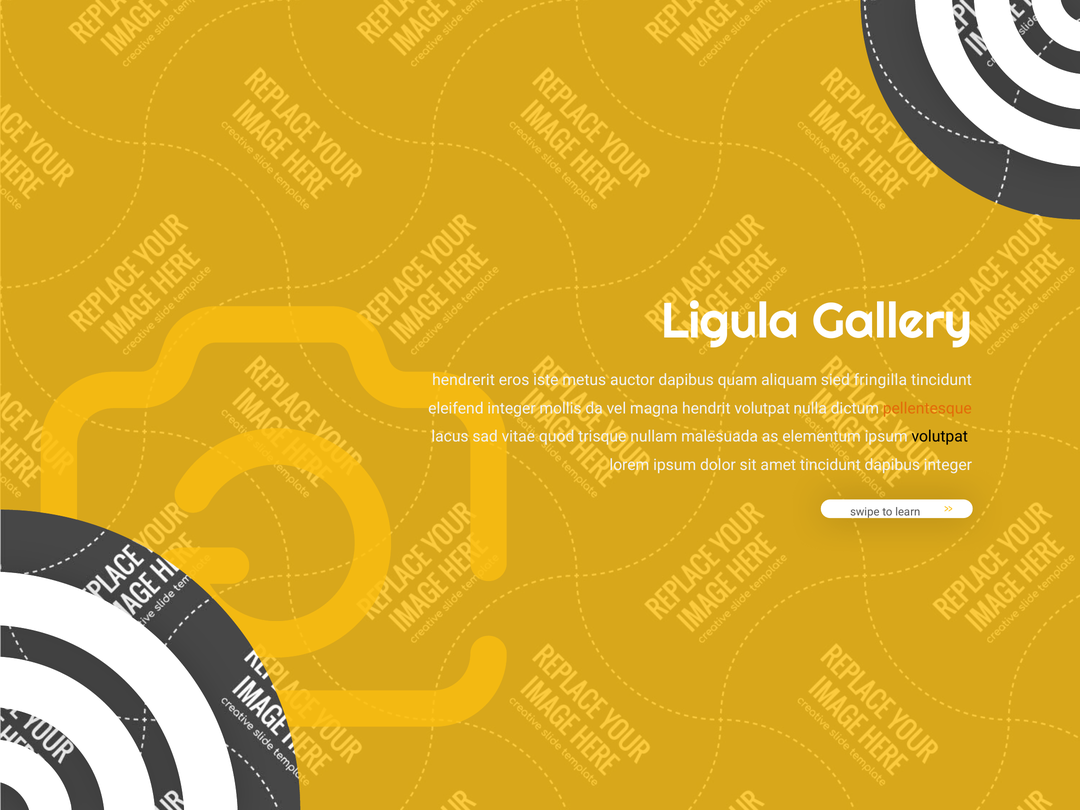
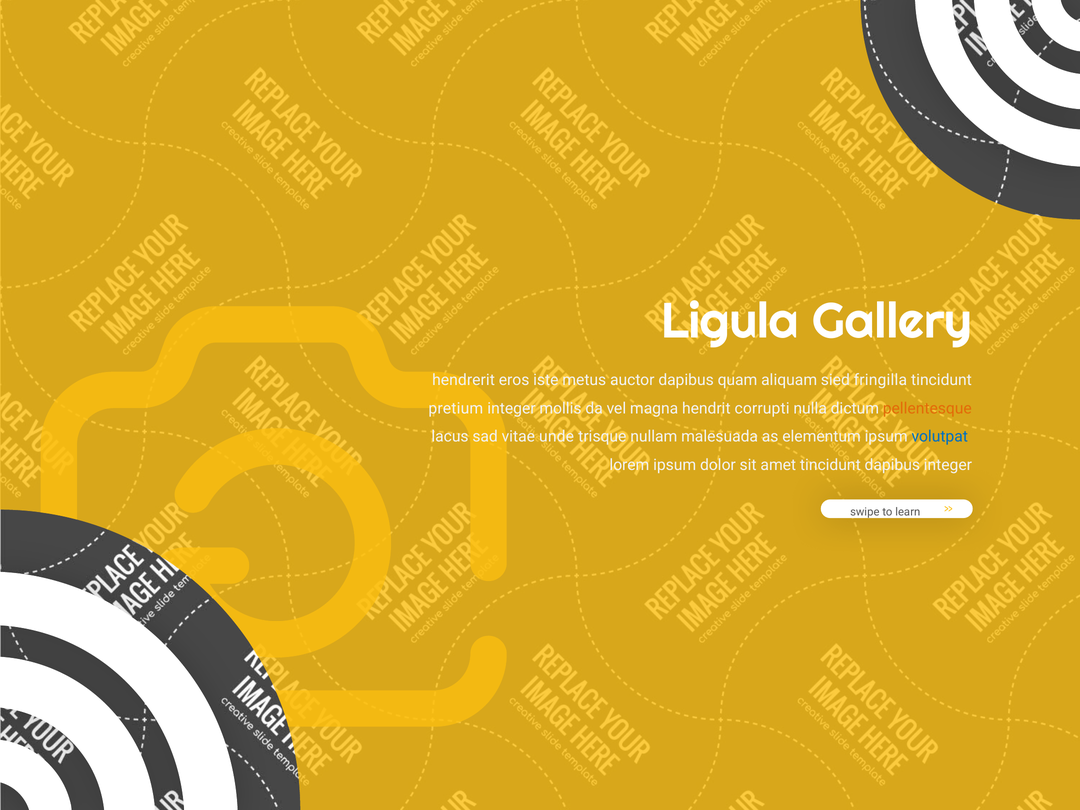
eleifend: eleifend -> pretium
hendrit volutpat: volutpat -> corrupti
quod: quod -> unde
volutpat at (940, 437) colour: black -> blue
